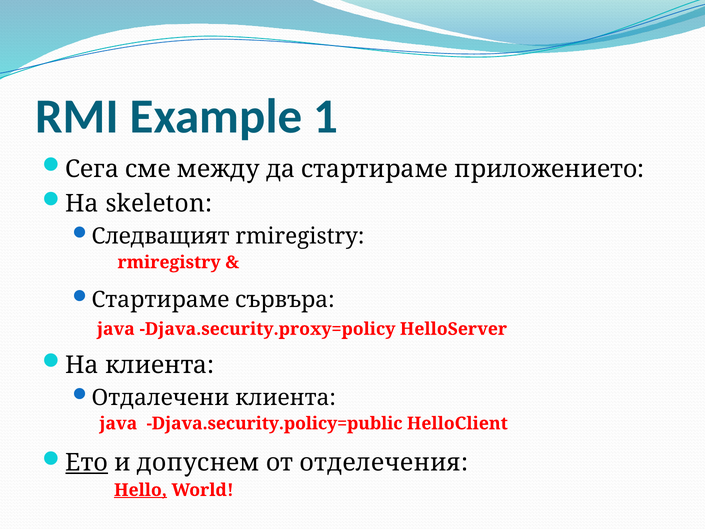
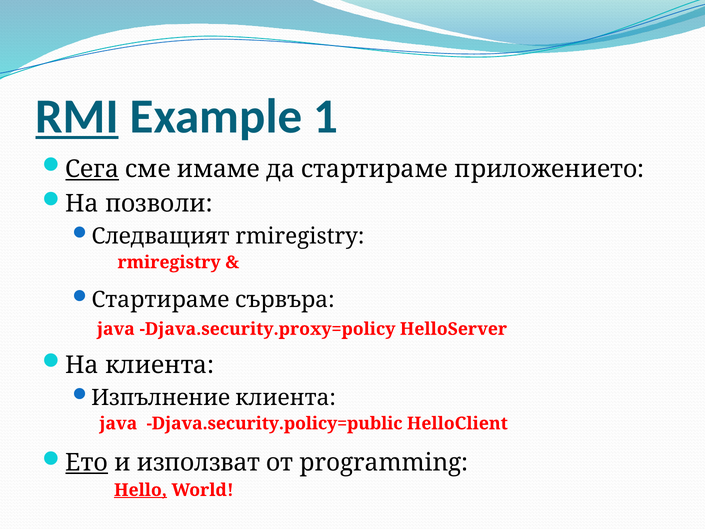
RMI underline: none -> present
Сега underline: none -> present
между: между -> имаме
skeleton: skeleton -> позволи
Отдалечени: Отдалечени -> Изпълнение
допуснем: допуснем -> използват
отделечения: отделечения -> programming
